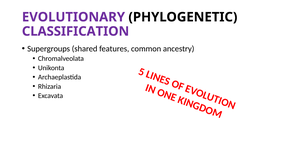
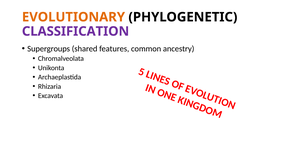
EVOLUTIONARY colour: purple -> orange
